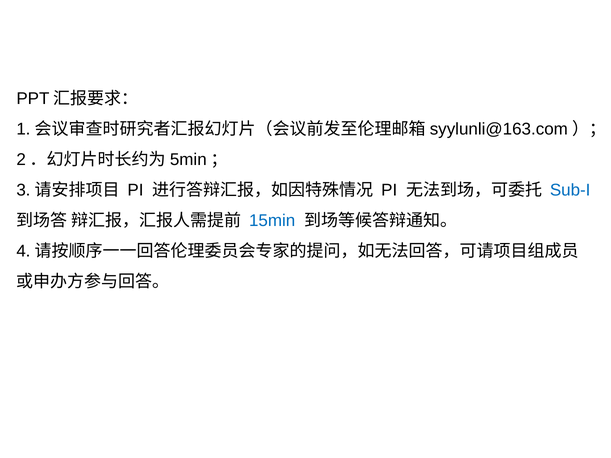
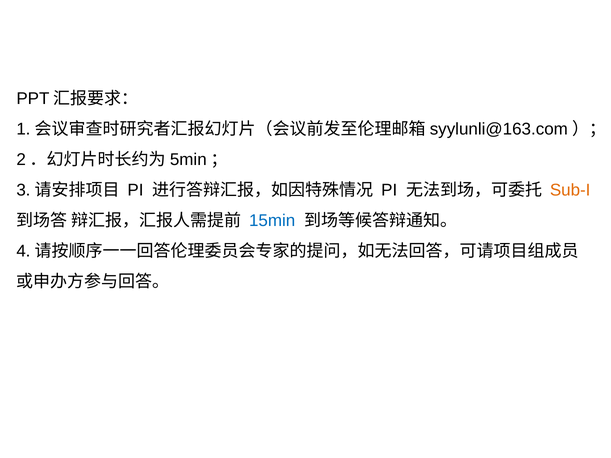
Sub-I colour: blue -> orange
